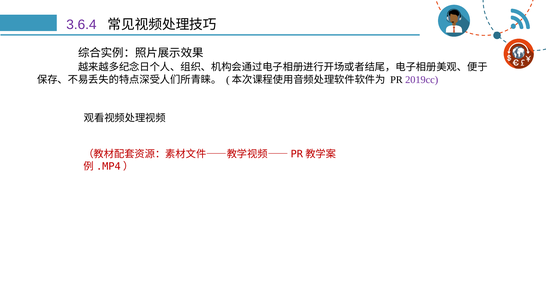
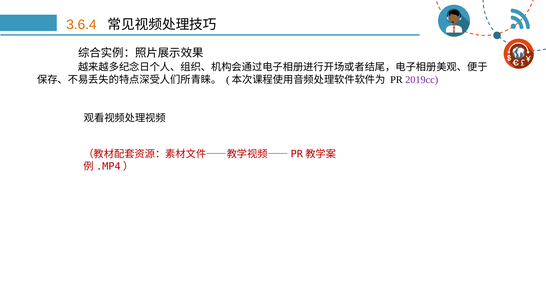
3.6.4 colour: purple -> orange
